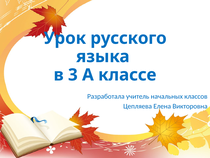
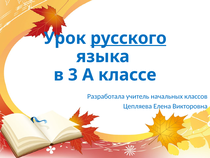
русского underline: none -> present
